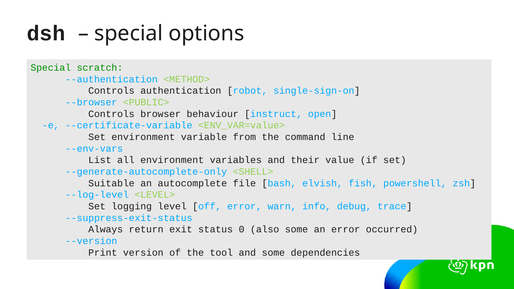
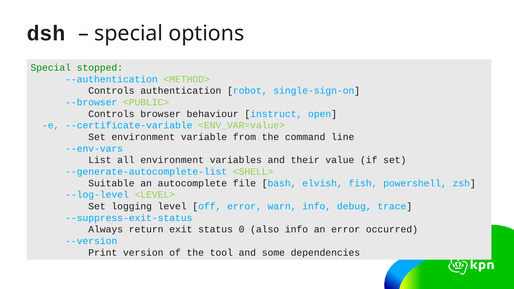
scratch: scratch -> stopped
--generate-autocomplete-only: --generate-autocomplete-only -> --generate-autocomplete-list
also some: some -> info
